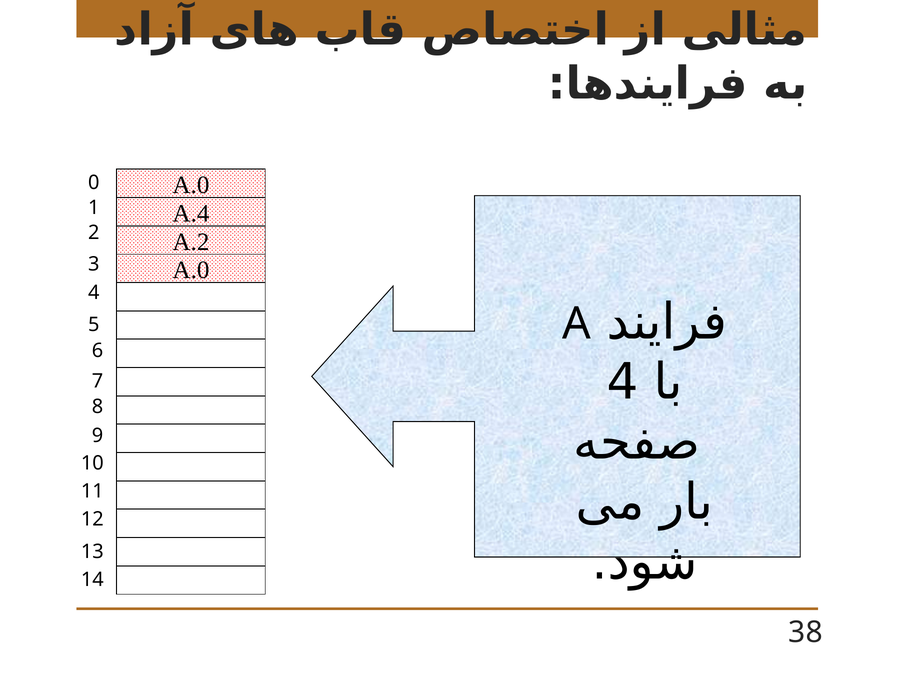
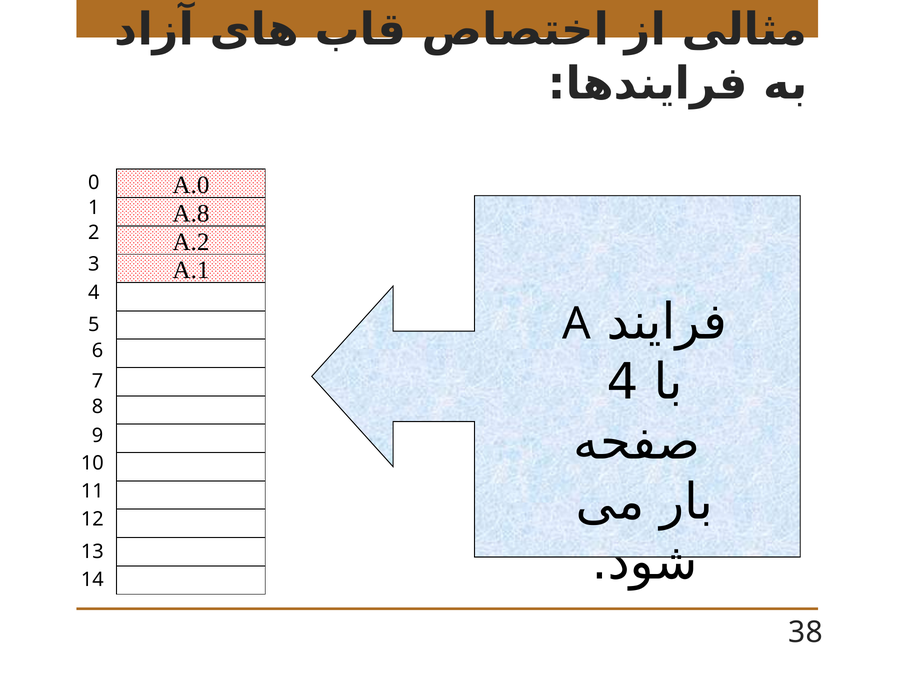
A.4: A.4 -> A.8
A.0 at (191, 270): A.0 -> A.1
